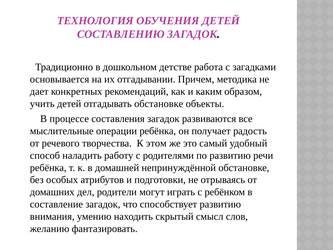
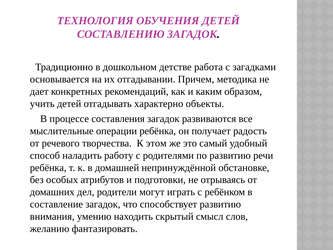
отгадывать обстановке: обстановке -> характерно
